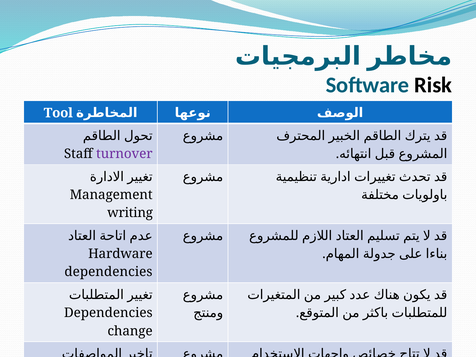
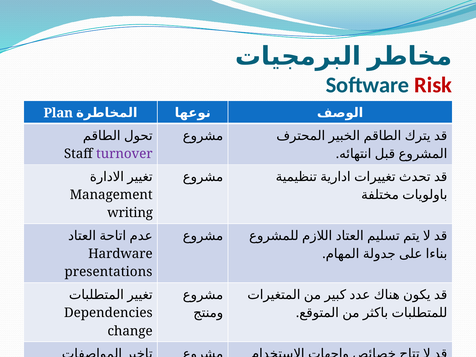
Risk colour: black -> red
Tool: Tool -> Plan
dependencies at (108, 272): dependencies -> presentations
